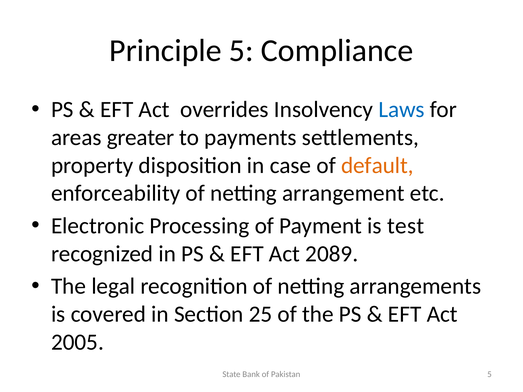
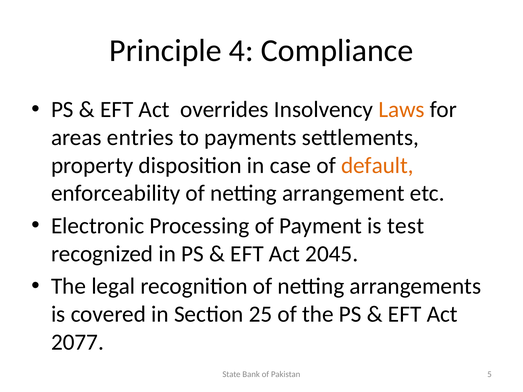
Principle 5: 5 -> 4
Laws colour: blue -> orange
greater: greater -> entries
2089: 2089 -> 2045
2005: 2005 -> 2077
